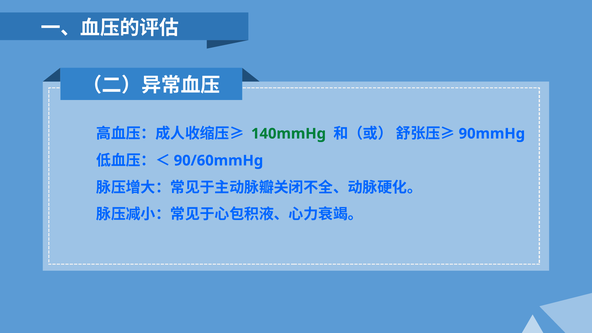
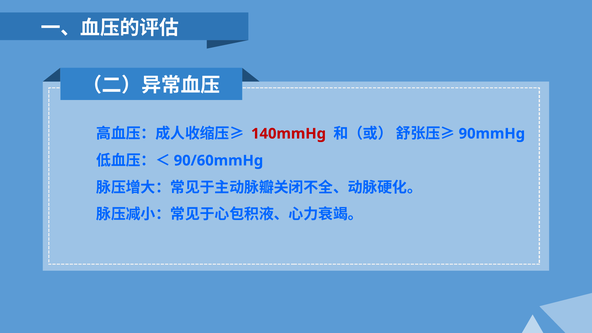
140mmHg colour: green -> red
